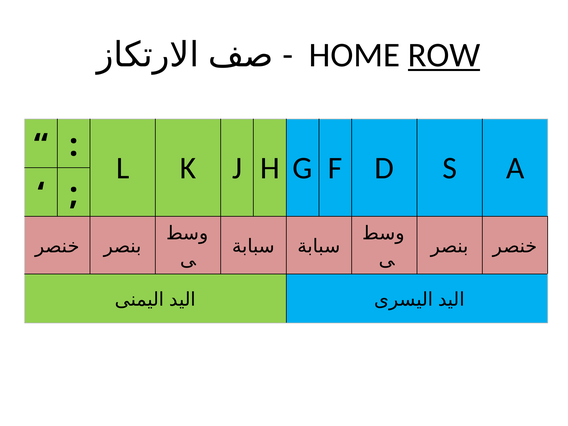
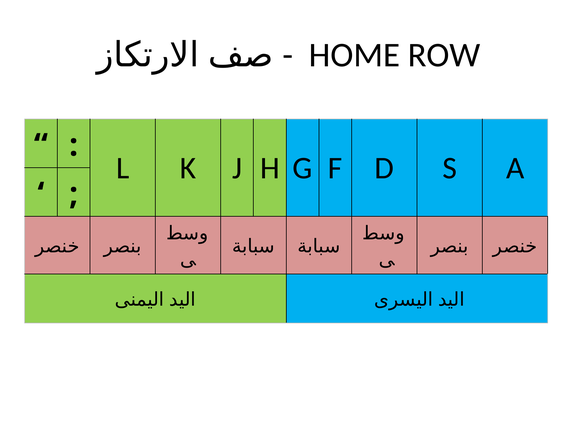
ROW underline: present -> none
